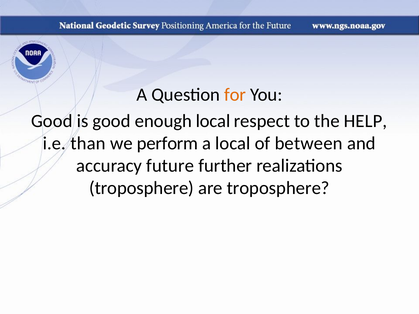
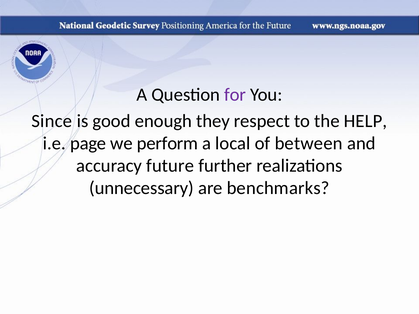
for colour: orange -> purple
Good at (52, 121): Good -> Since
enough local: local -> they
than: than -> page
troposphere at (141, 188): troposphere -> unnecessary
are troposphere: troposphere -> benchmarks
